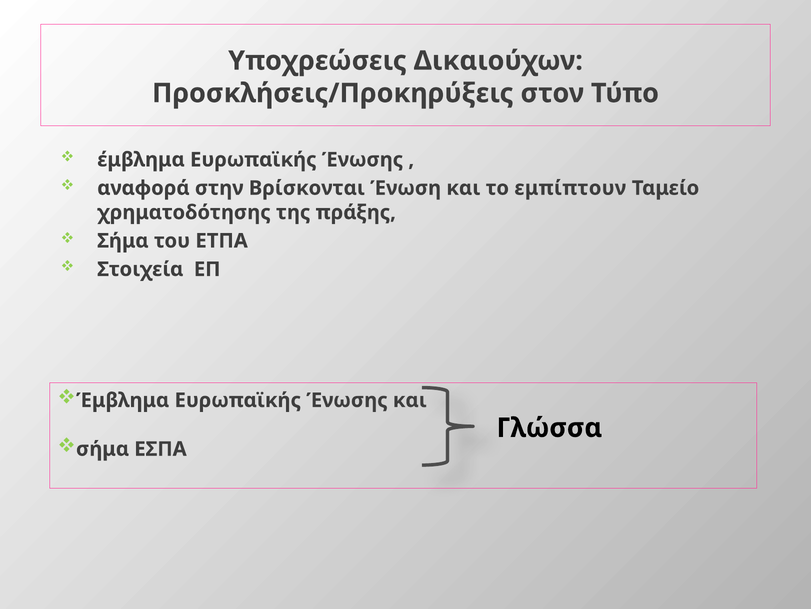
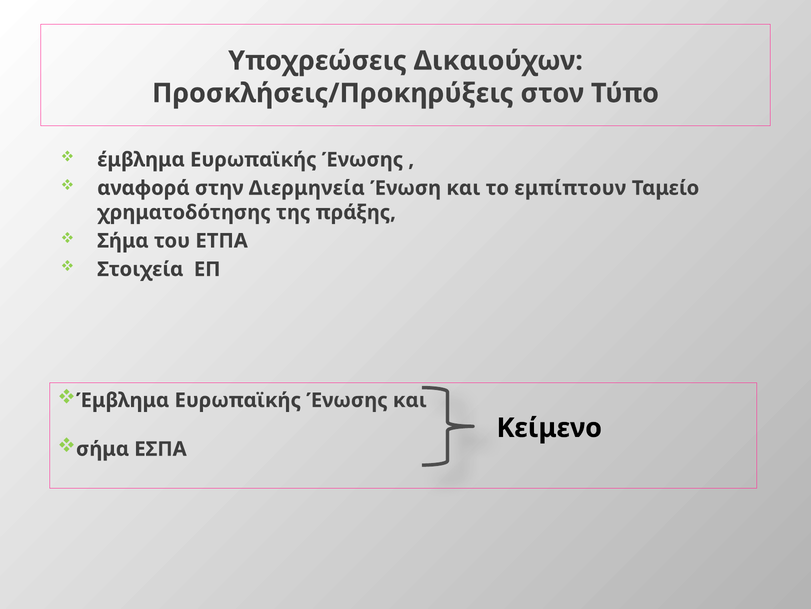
Βρίσκονται: Βρίσκονται -> Διερμηνεία
Γλώσσα: Γλώσσα -> Κείμενο
